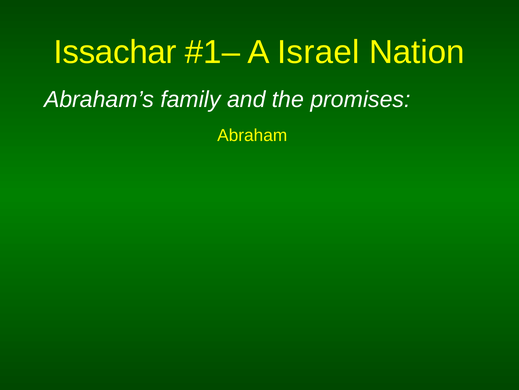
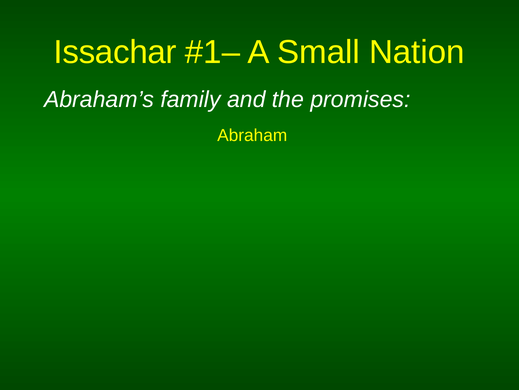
Israel: Israel -> Small
